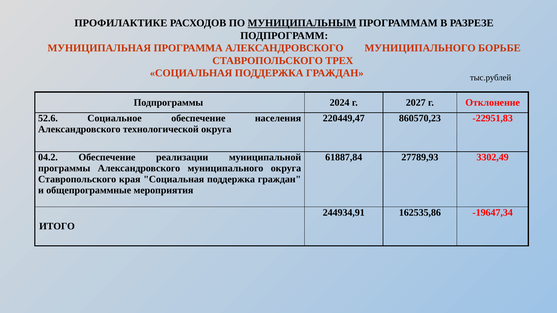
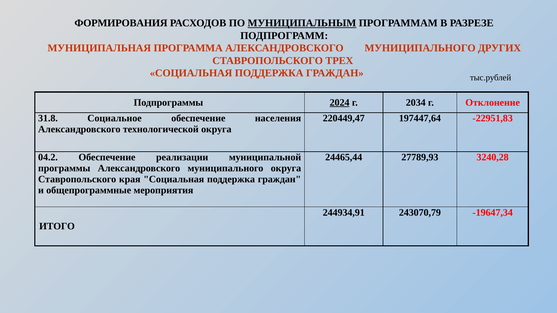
ПРОФИЛАКТИКЕ: ПРОФИЛАКТИКЕ -> ФОРМИРОВАНИЯ
БОРЬБЕ: БОРЬБЕ -> ДРУГИХ
2024 underline: none -> present
2027: 2027 -> 2034
52.6: 52.6 -> 31.8
860570,23: 860570,23 -> 197447,64
61887,84: 61887,84 -> 24465,44
3302,49: 3302,49 -> 3240,28
162535,86: 162535,86 -> 243070,79
